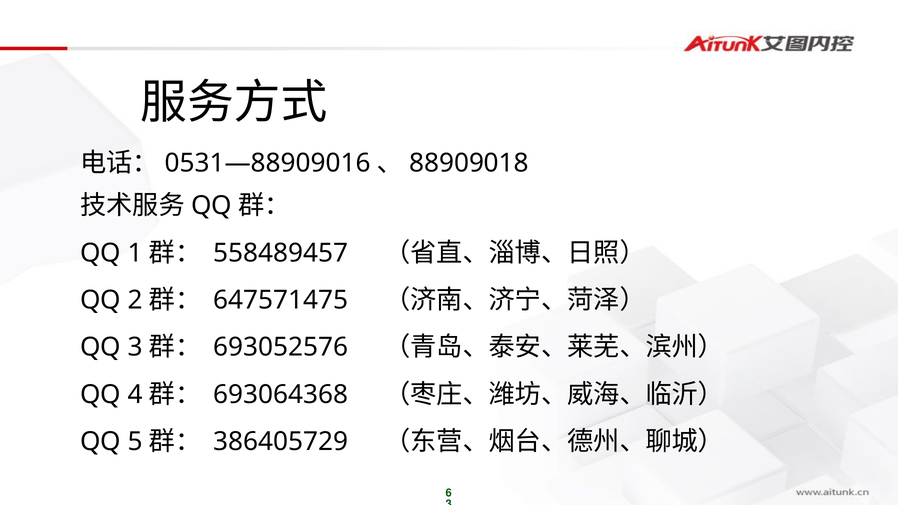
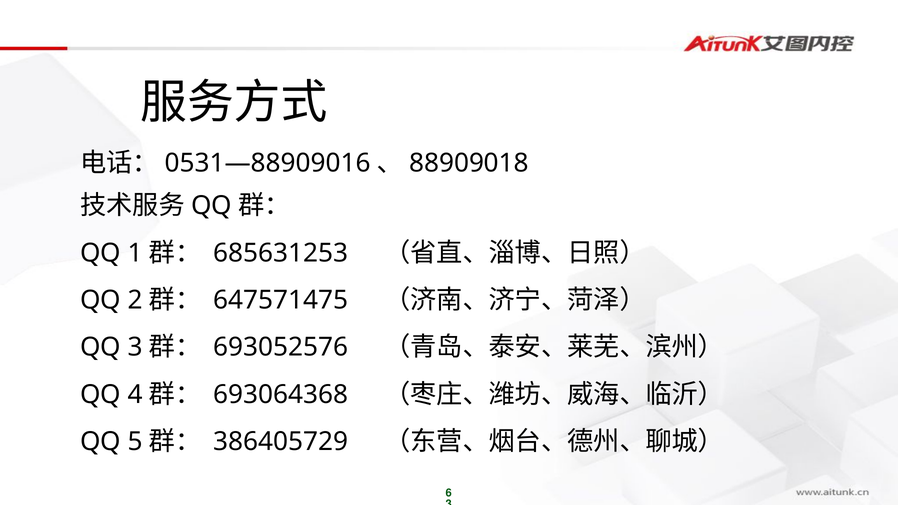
558489457: 558489457 -> 685631253
